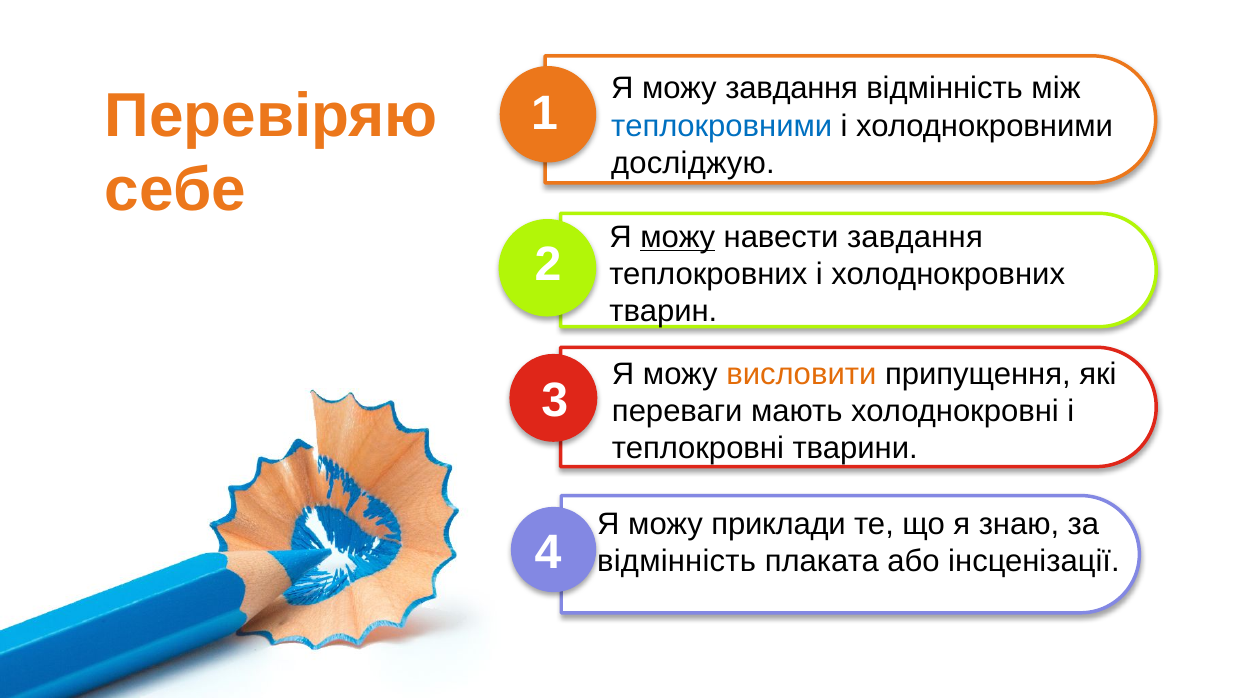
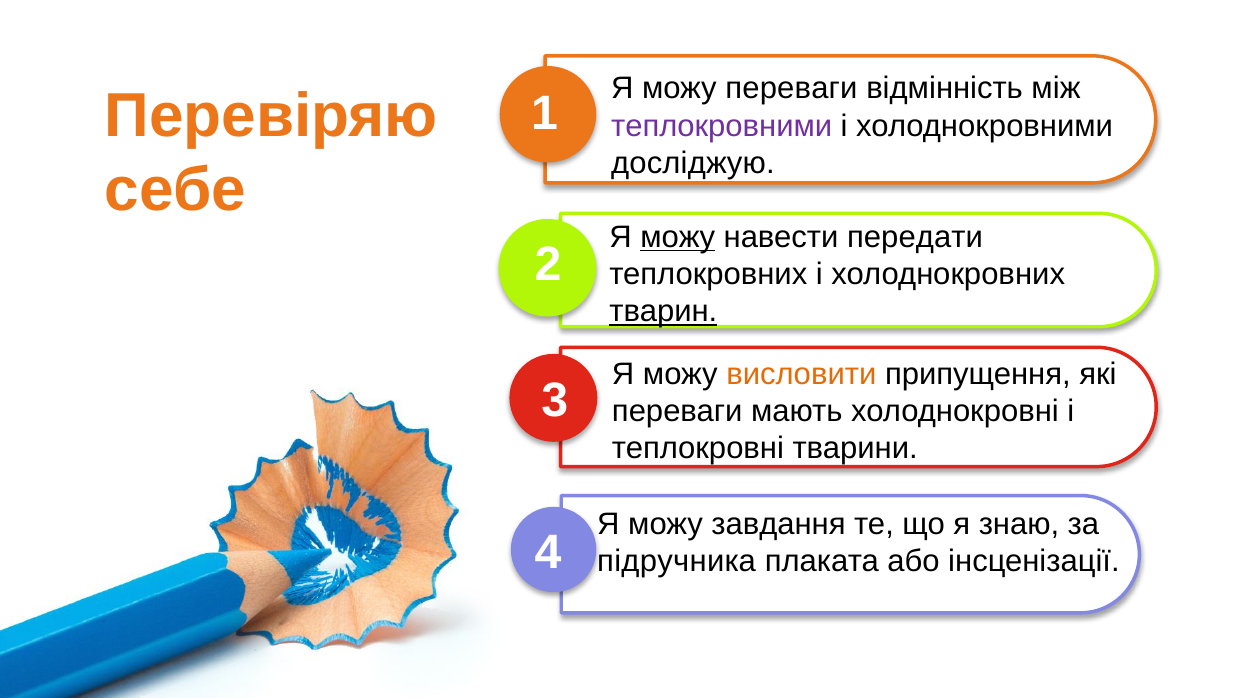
можу завдання: завдання -> переваги
теплокровними colour: blue -> purple
навести завдання: завдання -> передати
тварин underline: none -> present
приклади: приклади -> завдання
відмінність at (677, 561): відмінність -> підручника
